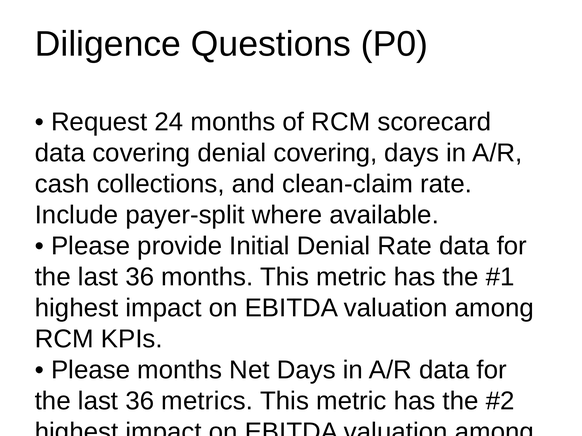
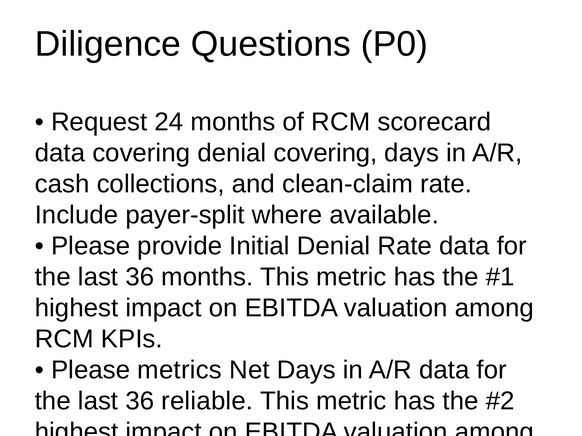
Please months: months -> metrics
metrics: metrics -> reliable
